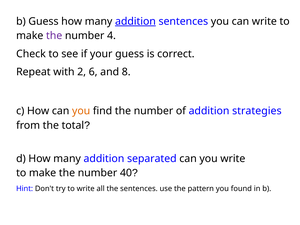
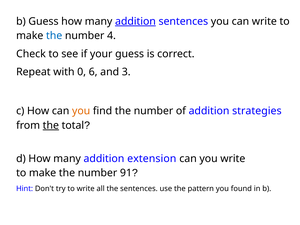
the at (54, 36) colour: purple -> blue
2: 2 -> 0
8: 8 -> 3
the at (51, 125) underline: none -> present
separated: separated -> extension
40: 40 -> 91
